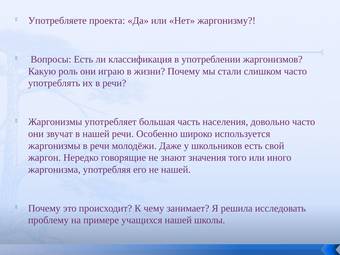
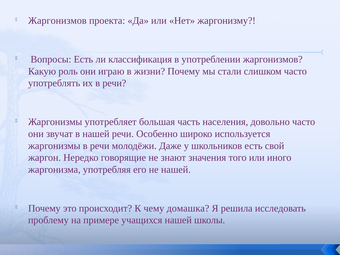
Употребляете at (57, 21): Употребляете -> Жаргонизмов
занимает: занимает -> домашка
